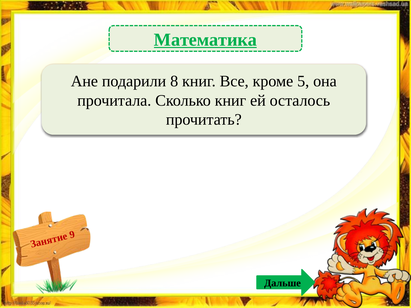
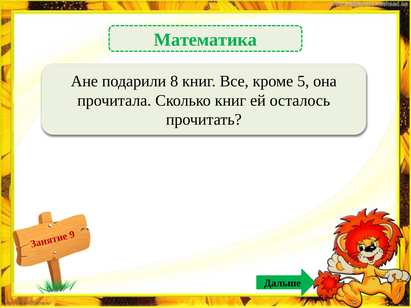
Математика underline: present -> none
